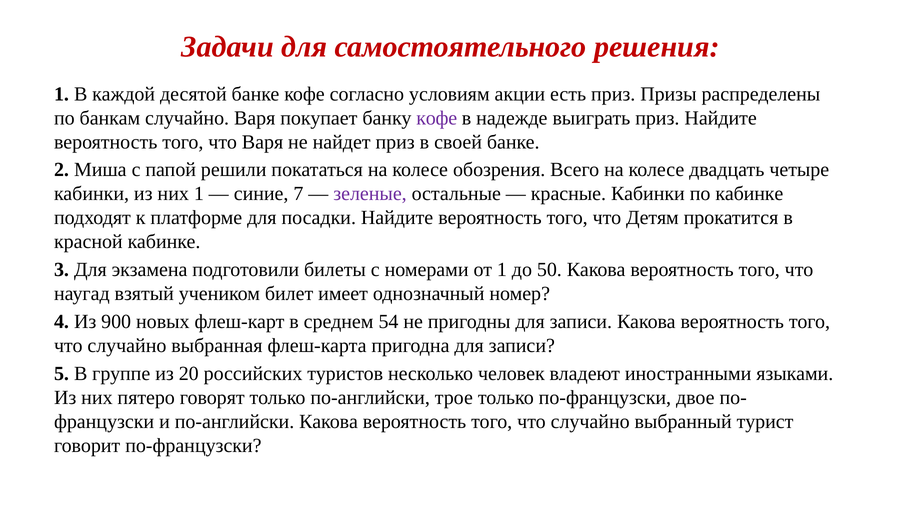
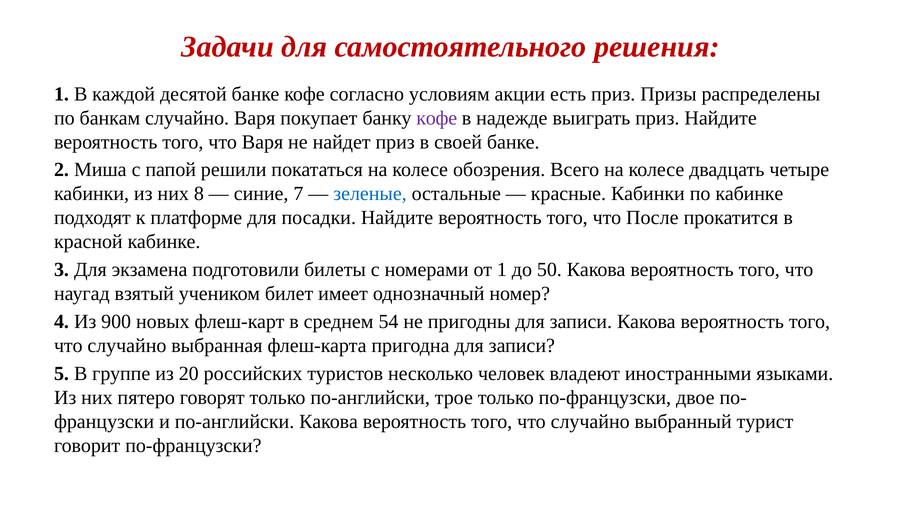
них 1: 1 -> 8
зеленые colour: purple -> blue
Детям: Детям -> После
